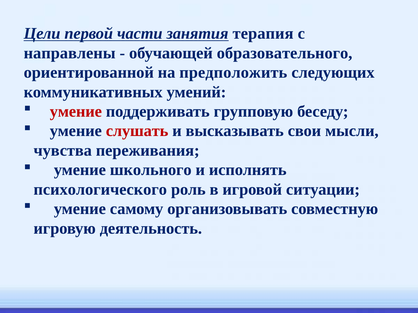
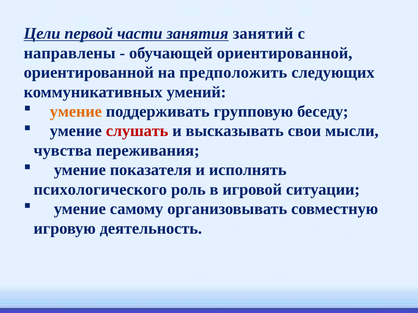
терапия: терапия -> занятий
обучающей образовательного: образовательного -> ориентированной
умение at (76, 112) colour: red -> orange
школьного: школьного -> показателя
